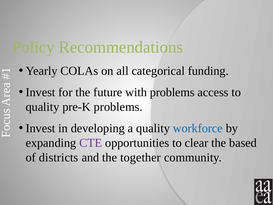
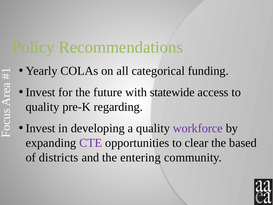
with problems: problems -> statewide
pre-K problems: problems -> regarding
workforce colour: blue -> purple
together: together -> entering
